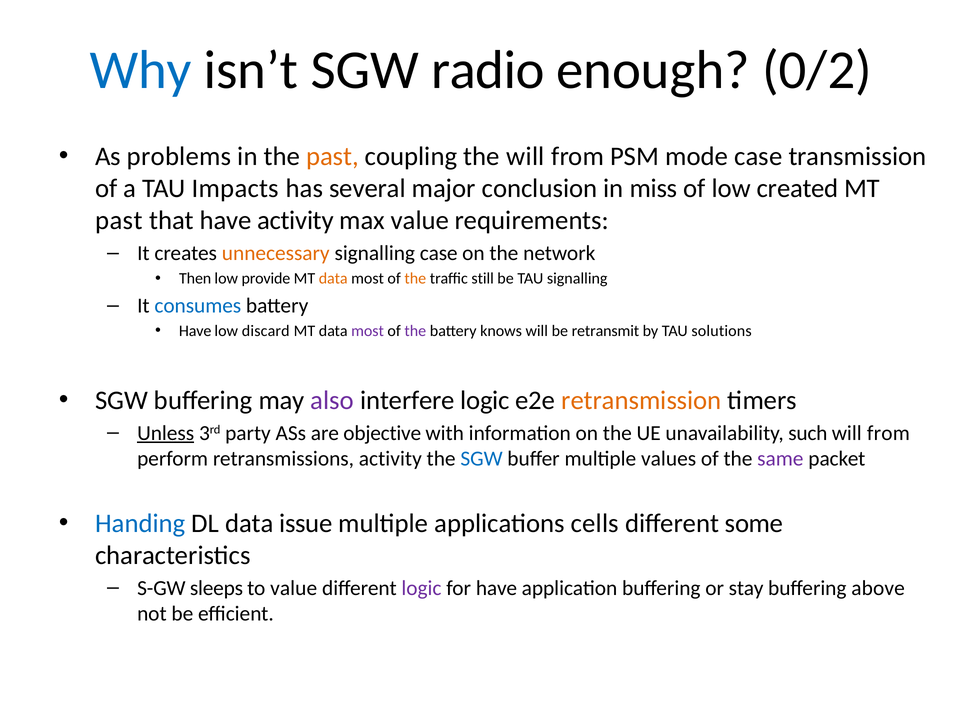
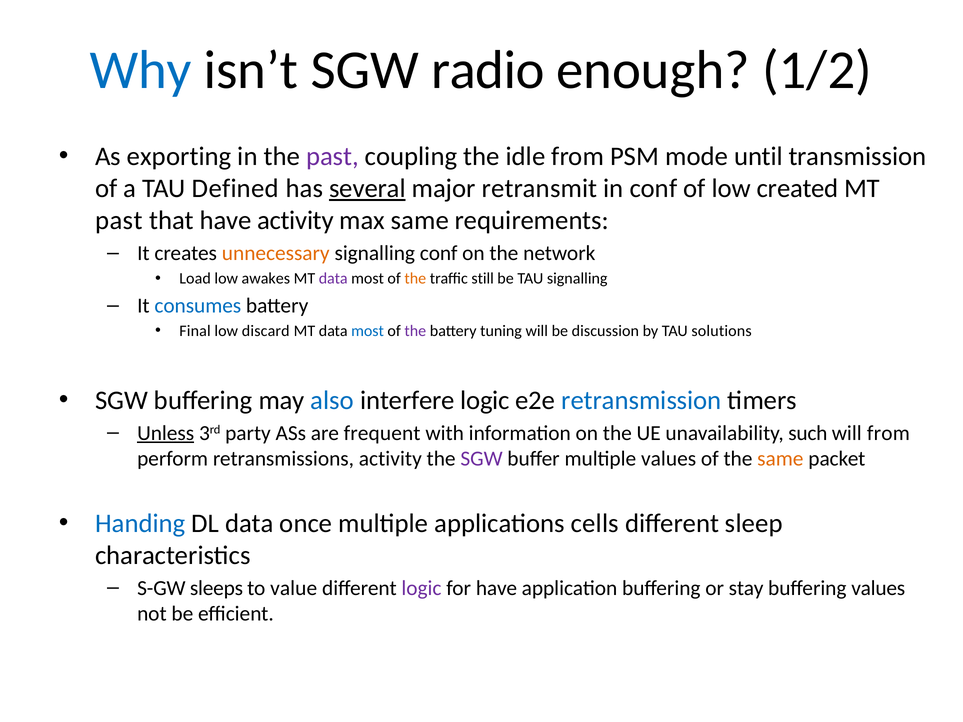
0/2: 0/2 -> 1/2
problems: problems -> exporting
past at (333, 156) colour: orange -> purple
the will: will -> idle
mode case: case -> until
Impacts: Impacts -> Defined
several underline: none -> present
conclusion: conclusion -> retransmit
in miss: miss -> conf
max value: value -> same
signalling case: case -> conf
Then: Then -> Load
provide: provide -> awakes
data at (333, 279) colour: orange -> purple
Have at (195, 331): Have -> Final
most at (368, 331) colour: purple -> blue
knows: knows -> tuning
retransmit: retransmit -> discussion
also colour: purple -> blue
retransmission colour: orange -> blue
objective: objective -> frequent
SGW at (482, 459) colour: blue -> purple
same at (780, 459) colour: purple -> orange
issue: issue -> once
some: some -> sleep
buffering above: above -> values
